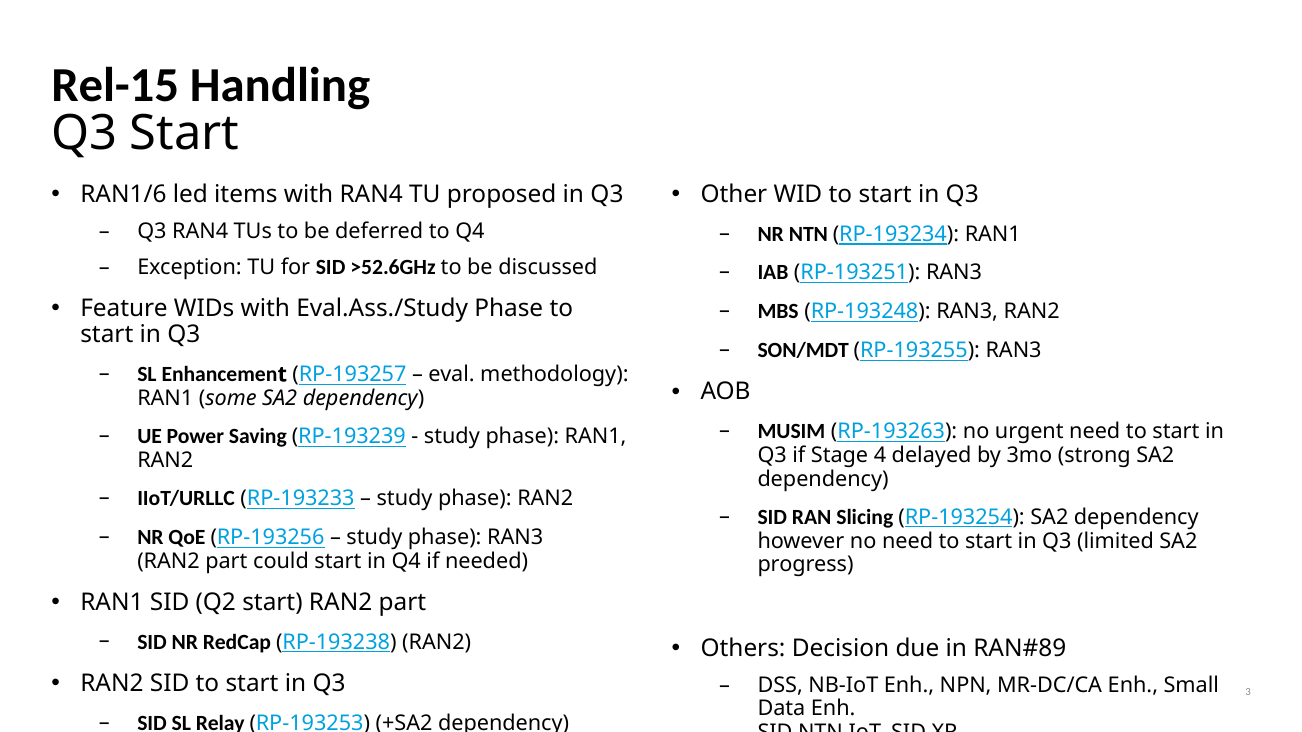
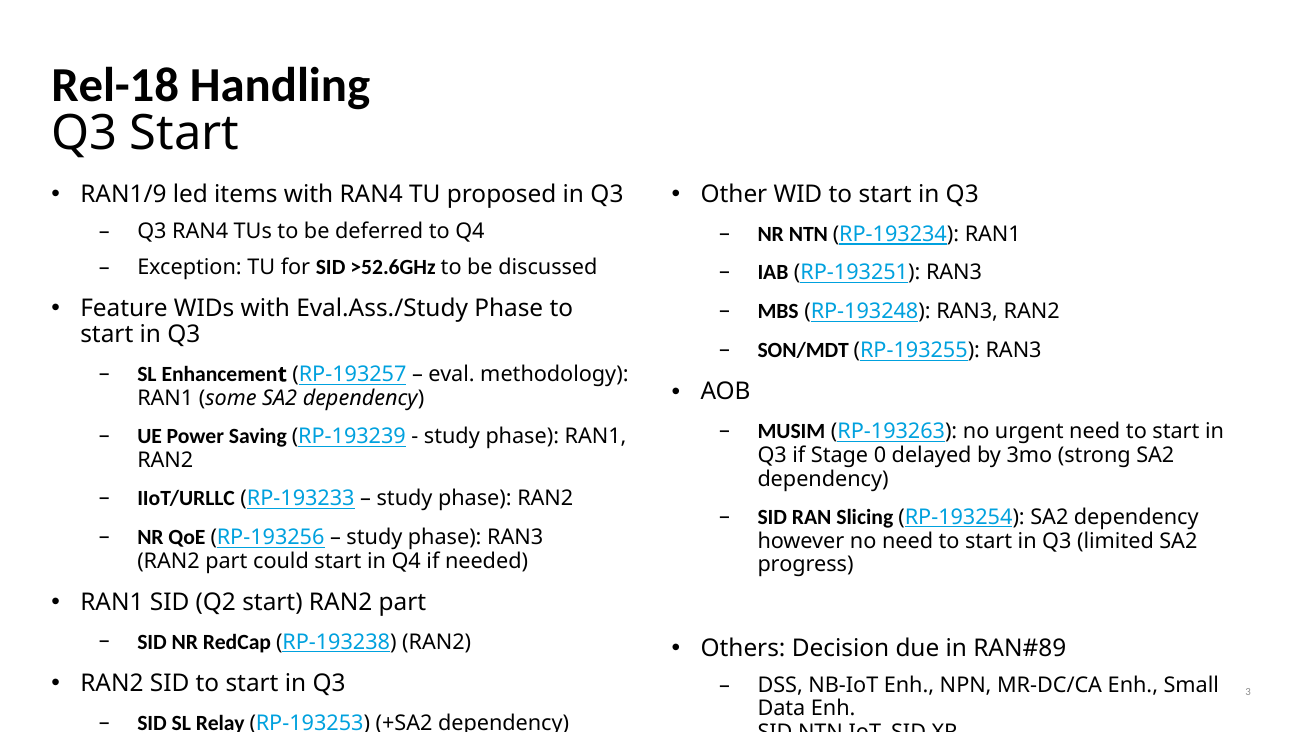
Rel-15: Rel-15 -> Rel-18
RAN1/6: RAN1/6 -> RAN1/9
4: 4 -> 0
